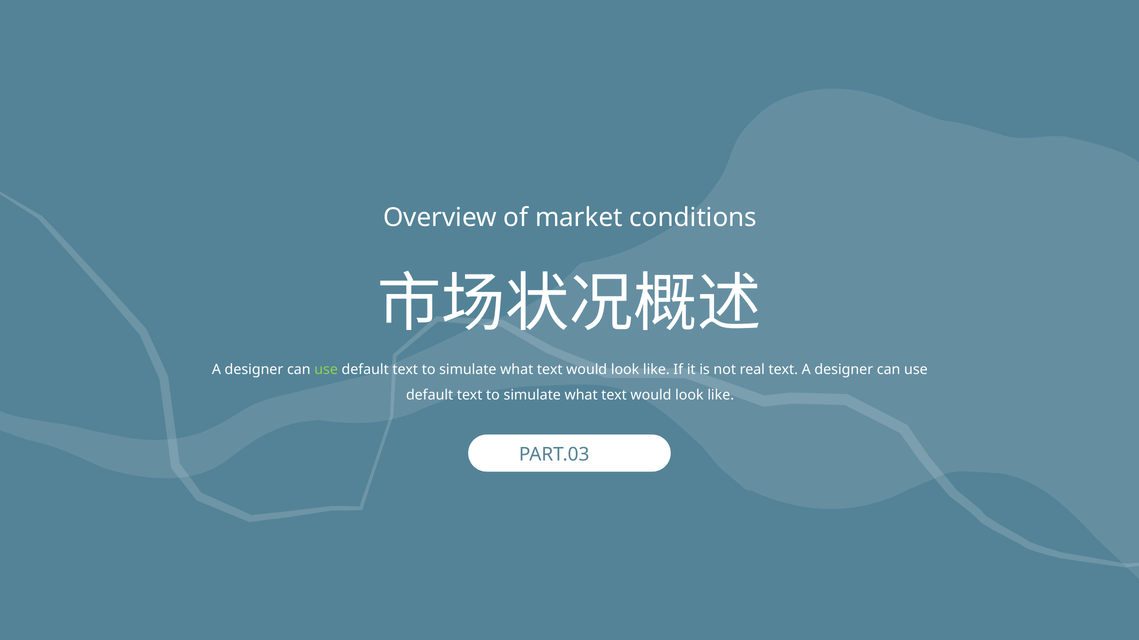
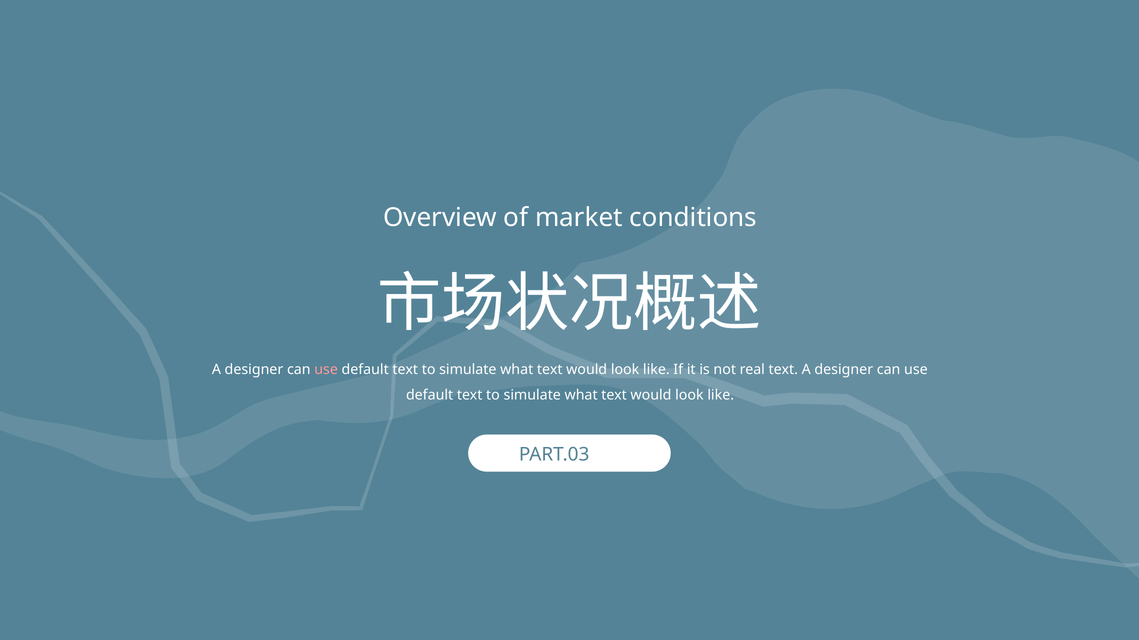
use at (326, 370) colour: light green -> pink
